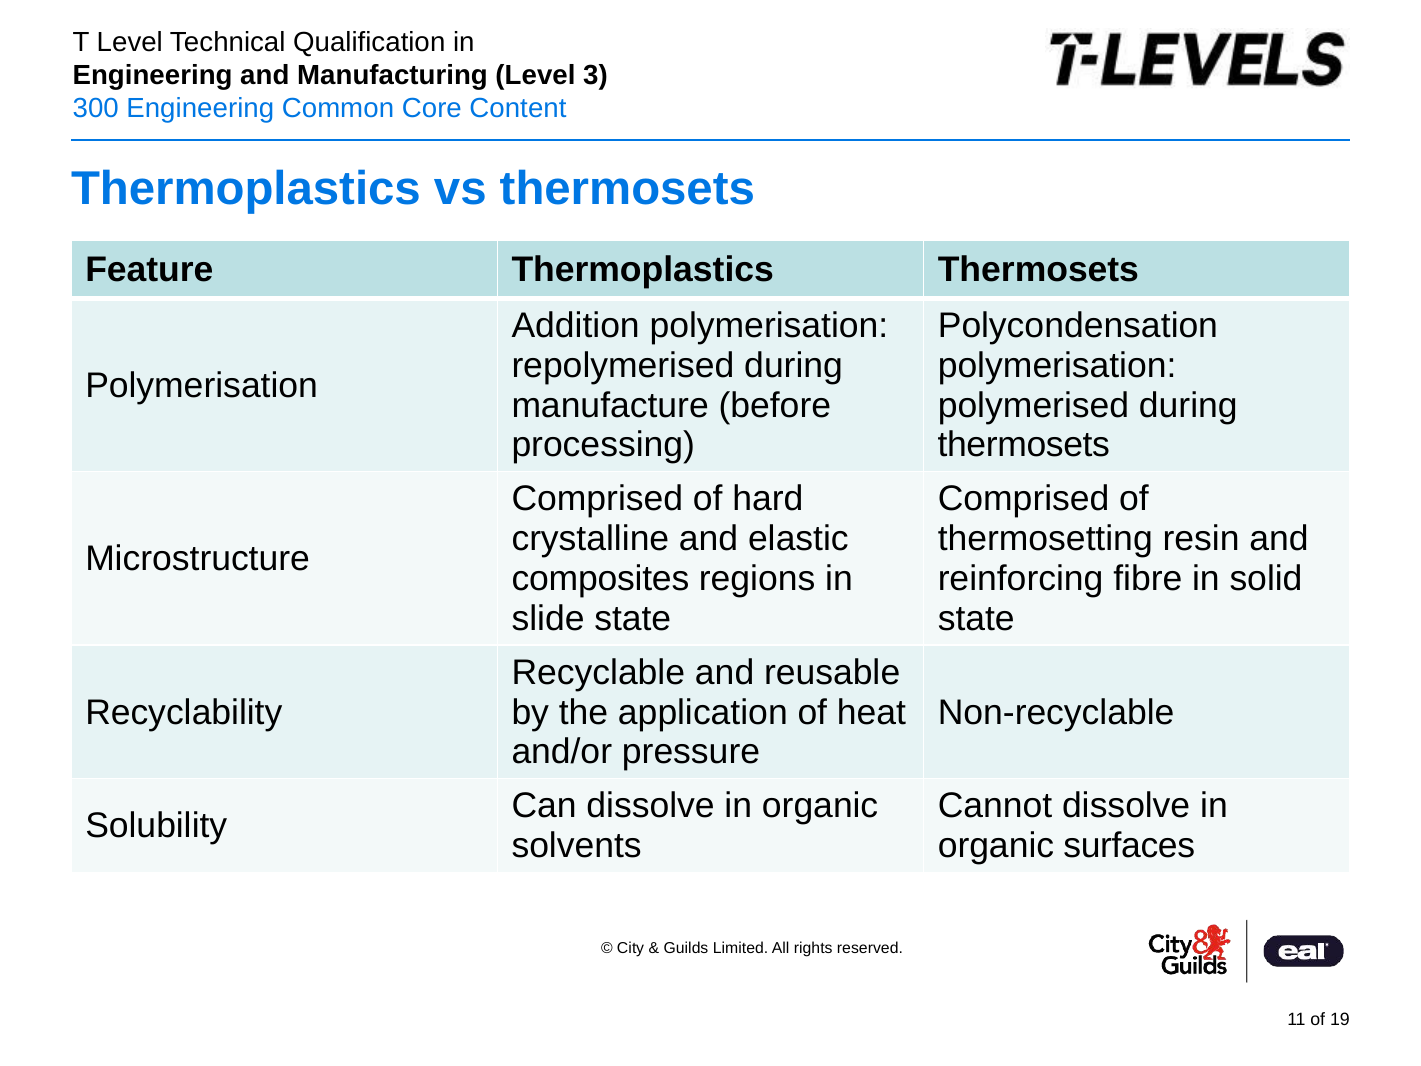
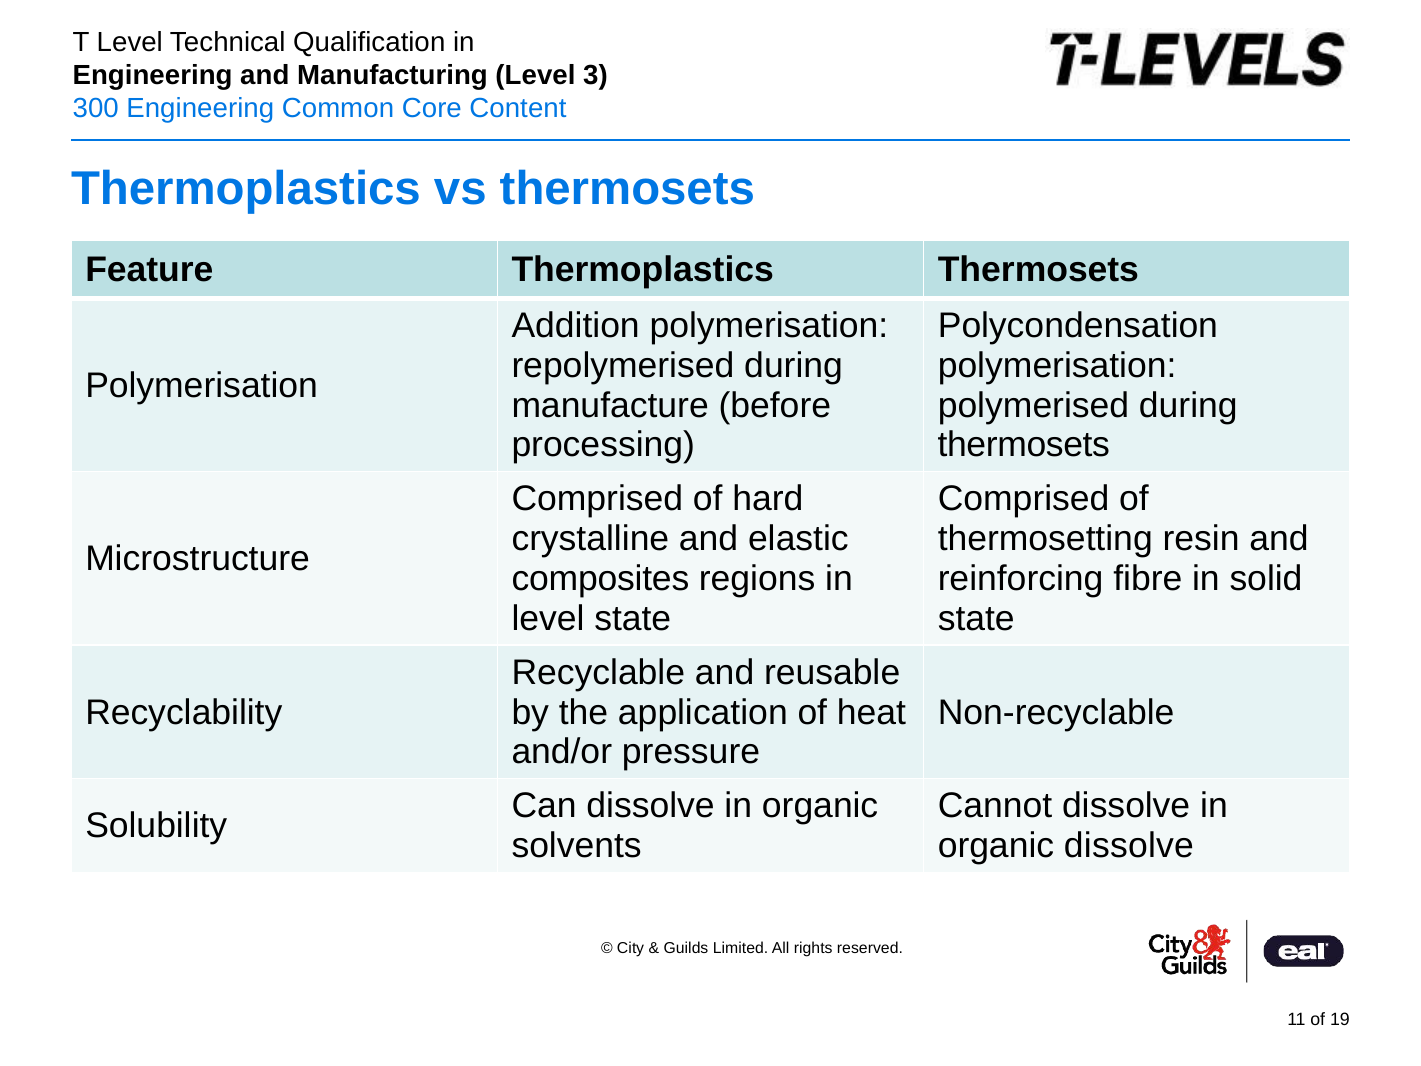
slide at (548, 618): slide -> level
organic surfaces: surfaces -> dissolve
